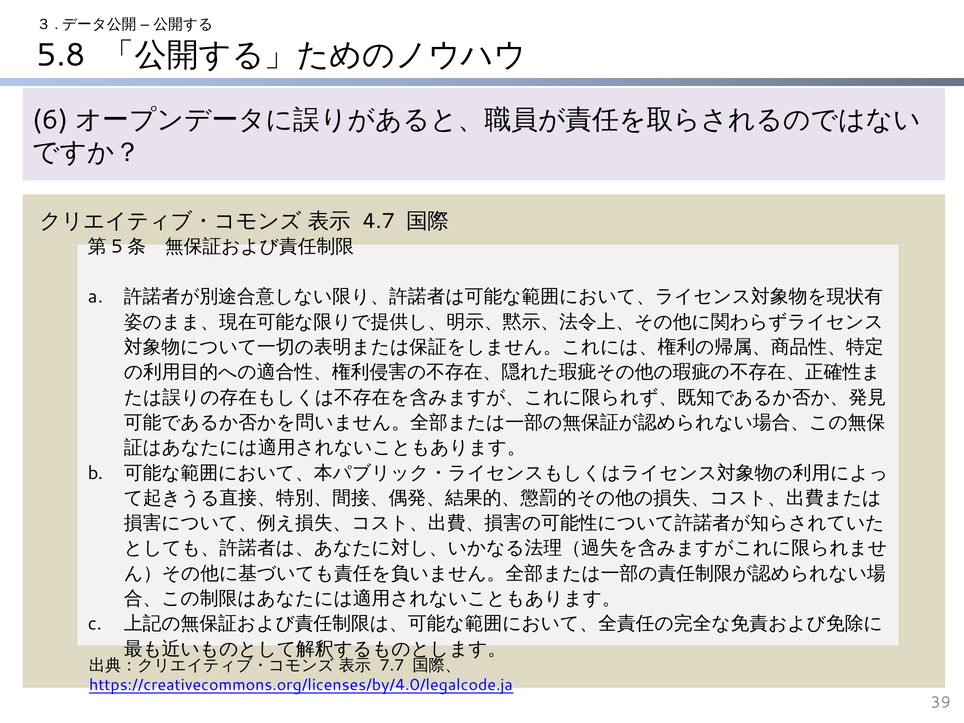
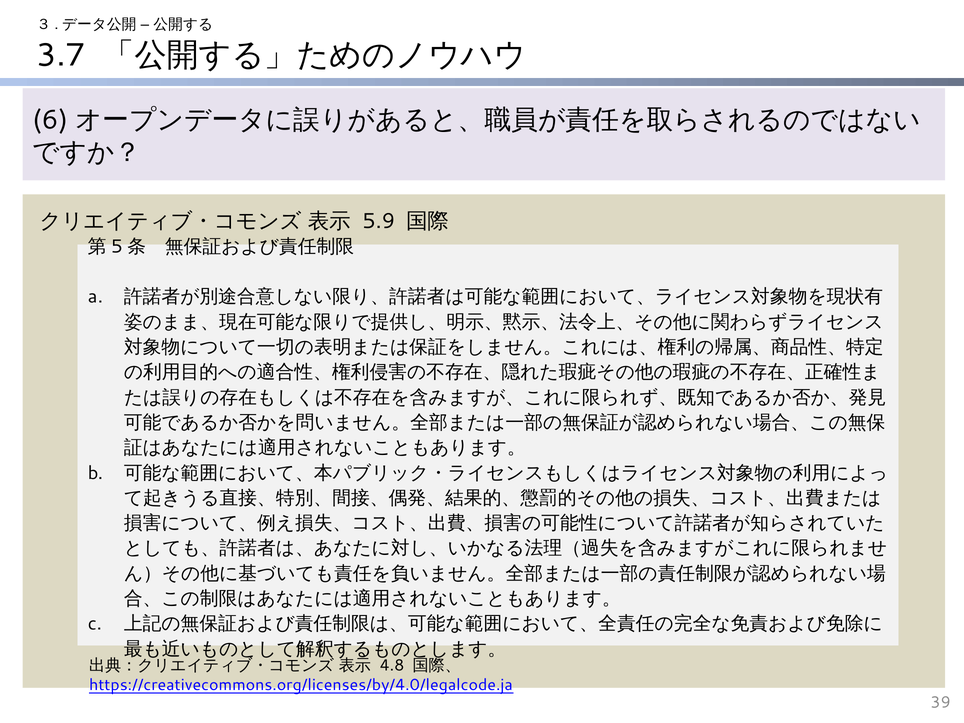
5.8: 5.8 -> 3.7
4.7: 4.7 -> 5.9
7.7: 7.7 -> 4.8
